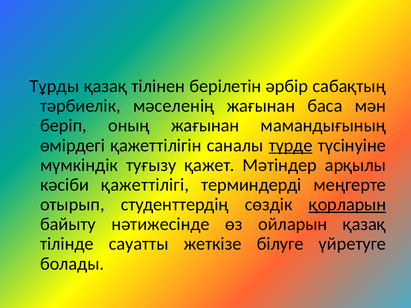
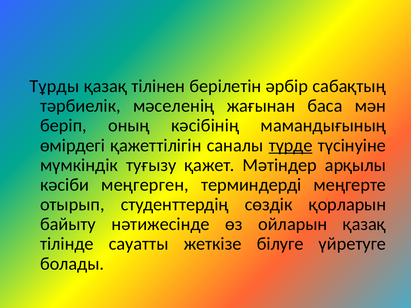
оның жағынан: жағынан -> кәсібінің
қажеттілігі: қажеттілігі -> меңгерген
қорларын underline: present -> none
